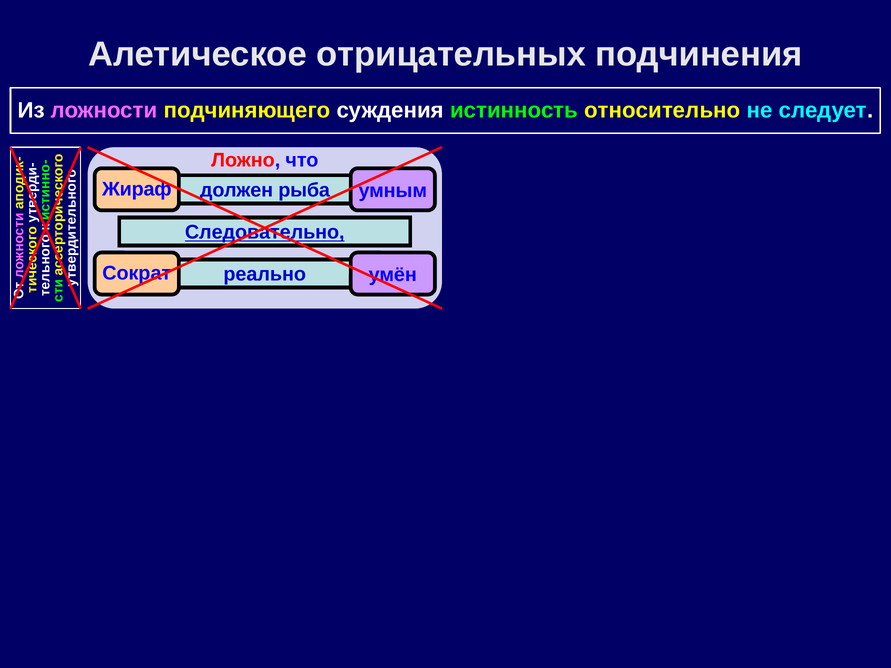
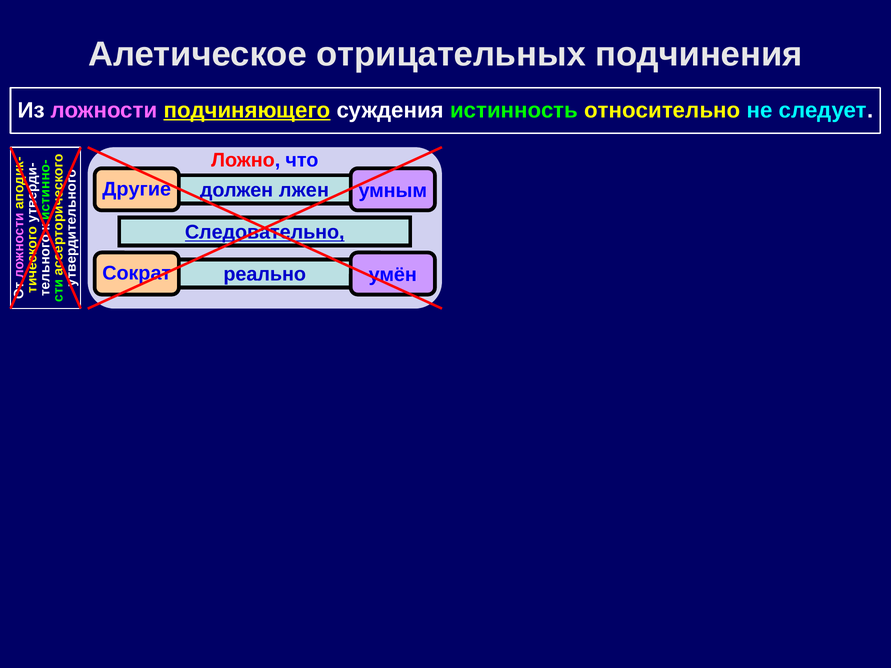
подчиняющего underline: none -> present
Жираф: Жираф -> Другие
рыба: рыба -> лжен
